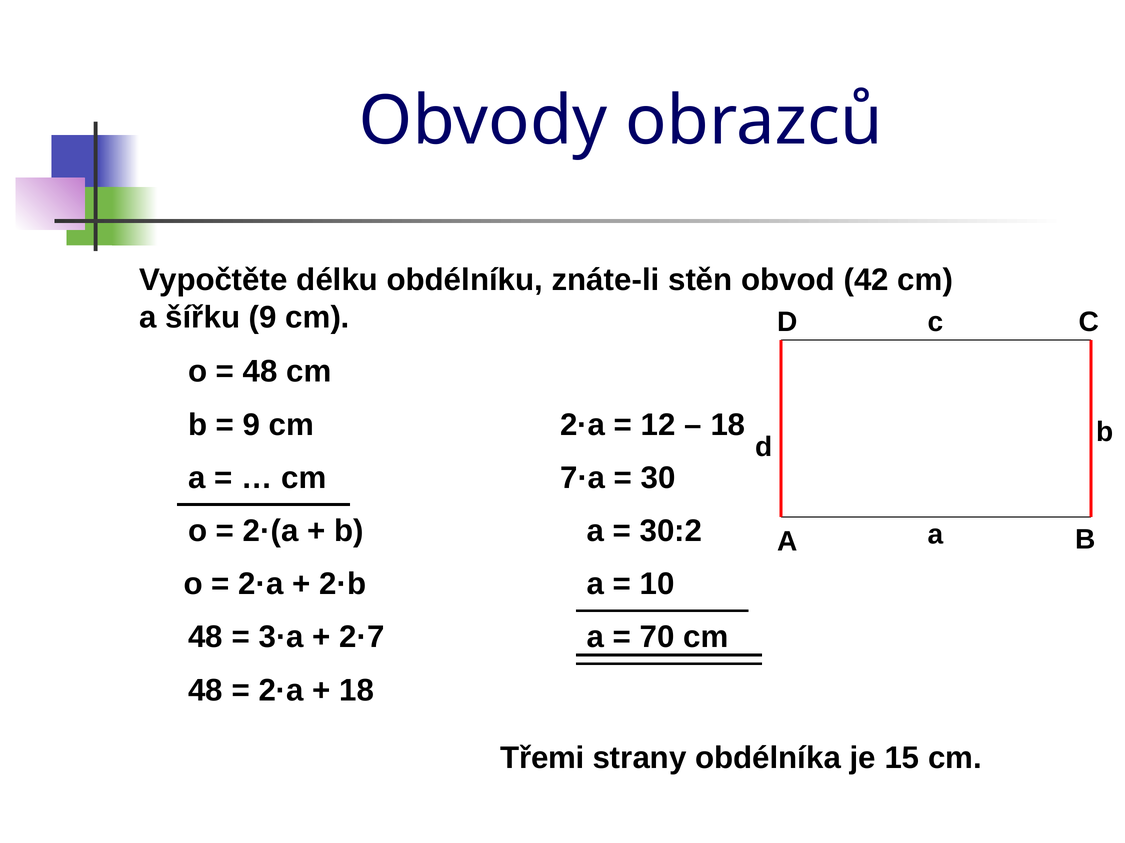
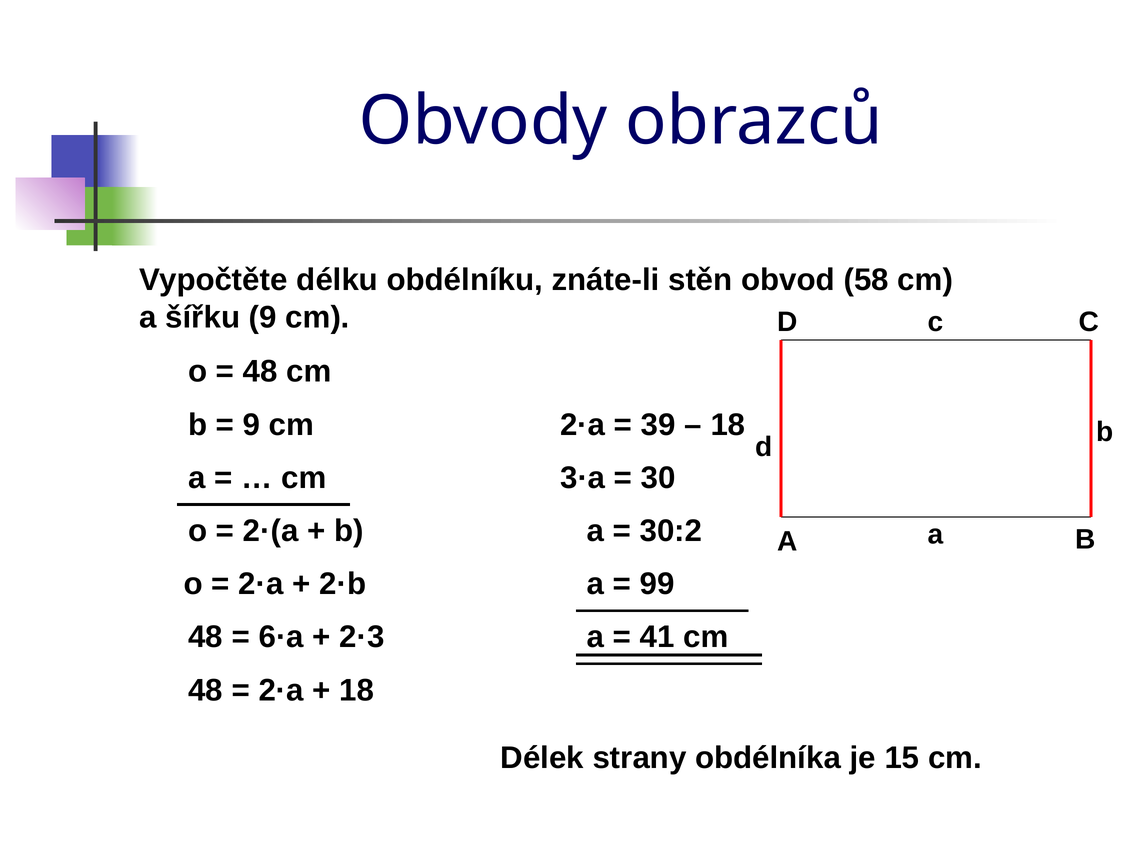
42: 42 -> 58
12: 12 -> 39
7·a: 7·a -> 3·a
10: 10 -> 99
3·a: 3·a -> 6·a
2·7: 2·7 -> 2·3
70: 70 -> 41
Třemi: Třemi -> Délek
